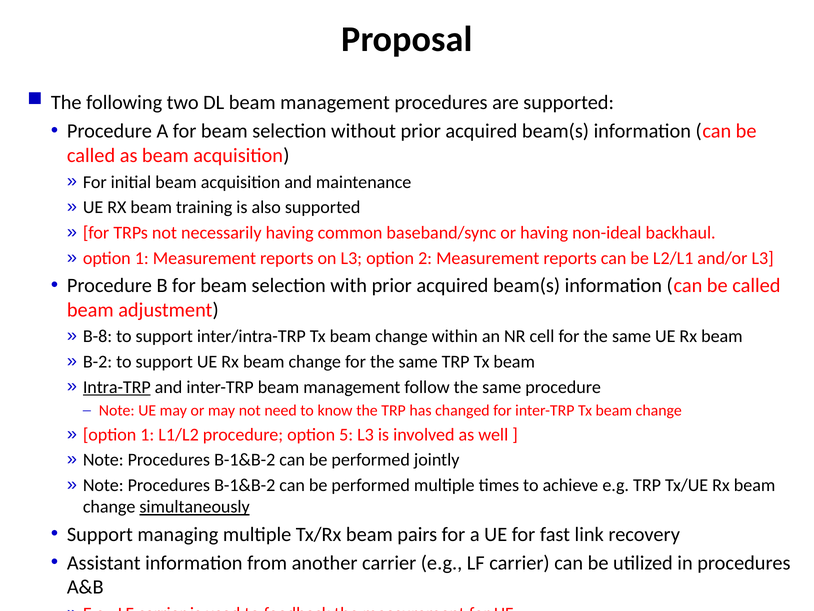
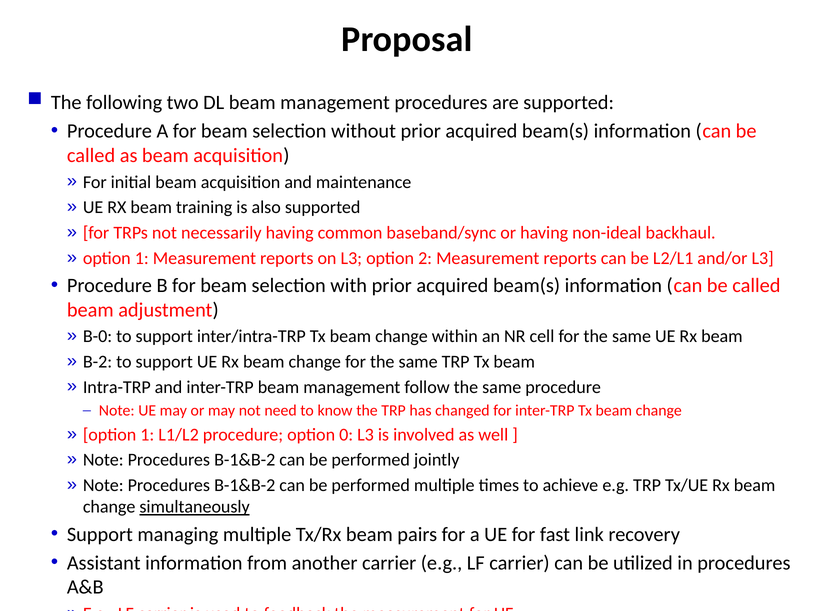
B-8: B-8 -> B-0
Intra-TRP underline: present -> none
5: 5 -> 0
